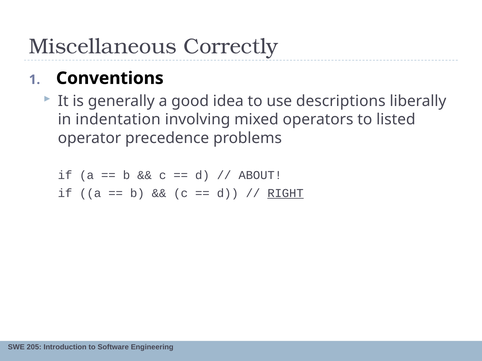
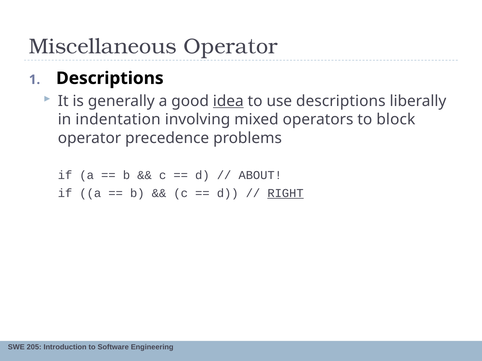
Miscellaneous Correctly: Correctly -> Operator
Conventions at (110, 78): Conventions -> Descriptions
idea underline: none -> present
listed: listed -> block
